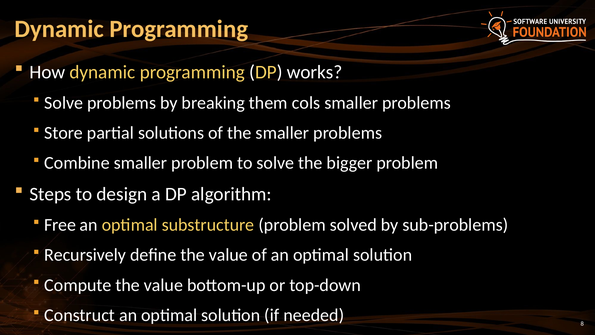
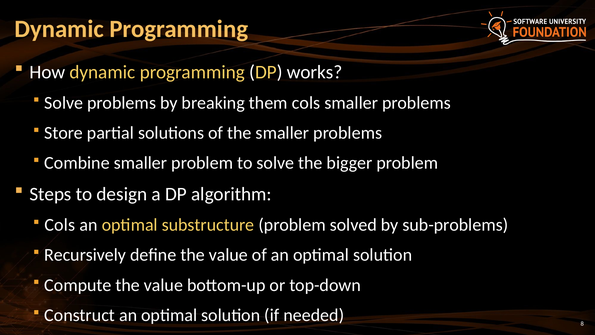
Free at (60, 225): Free -> Cols
